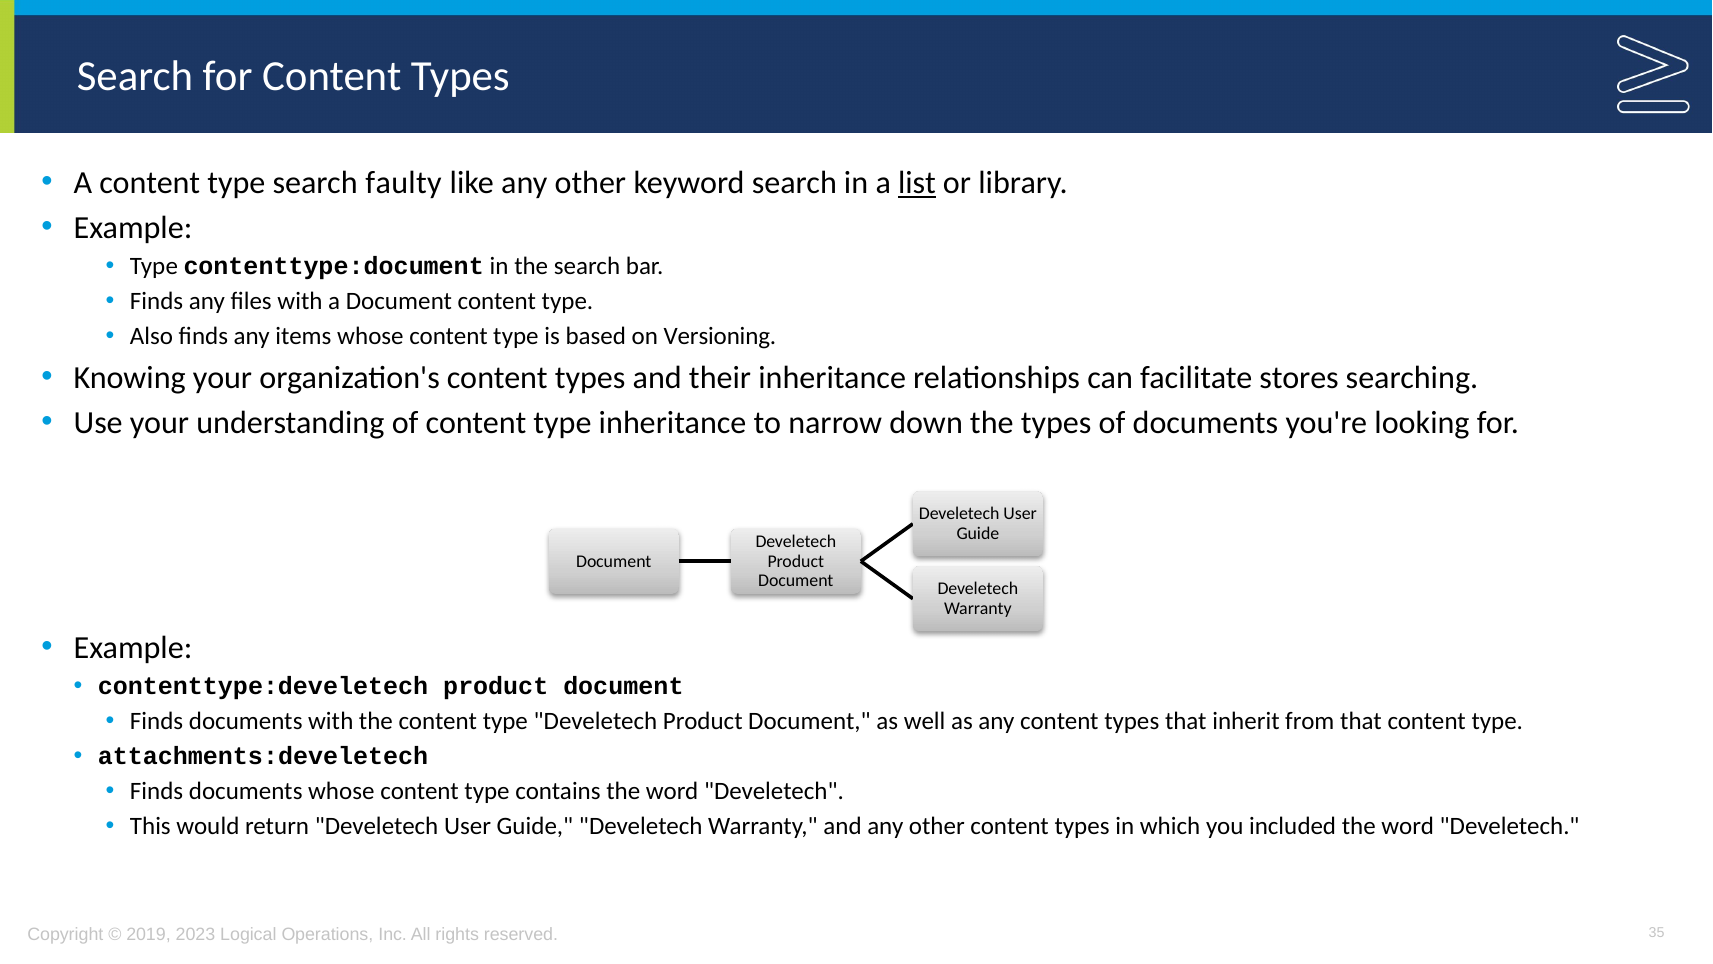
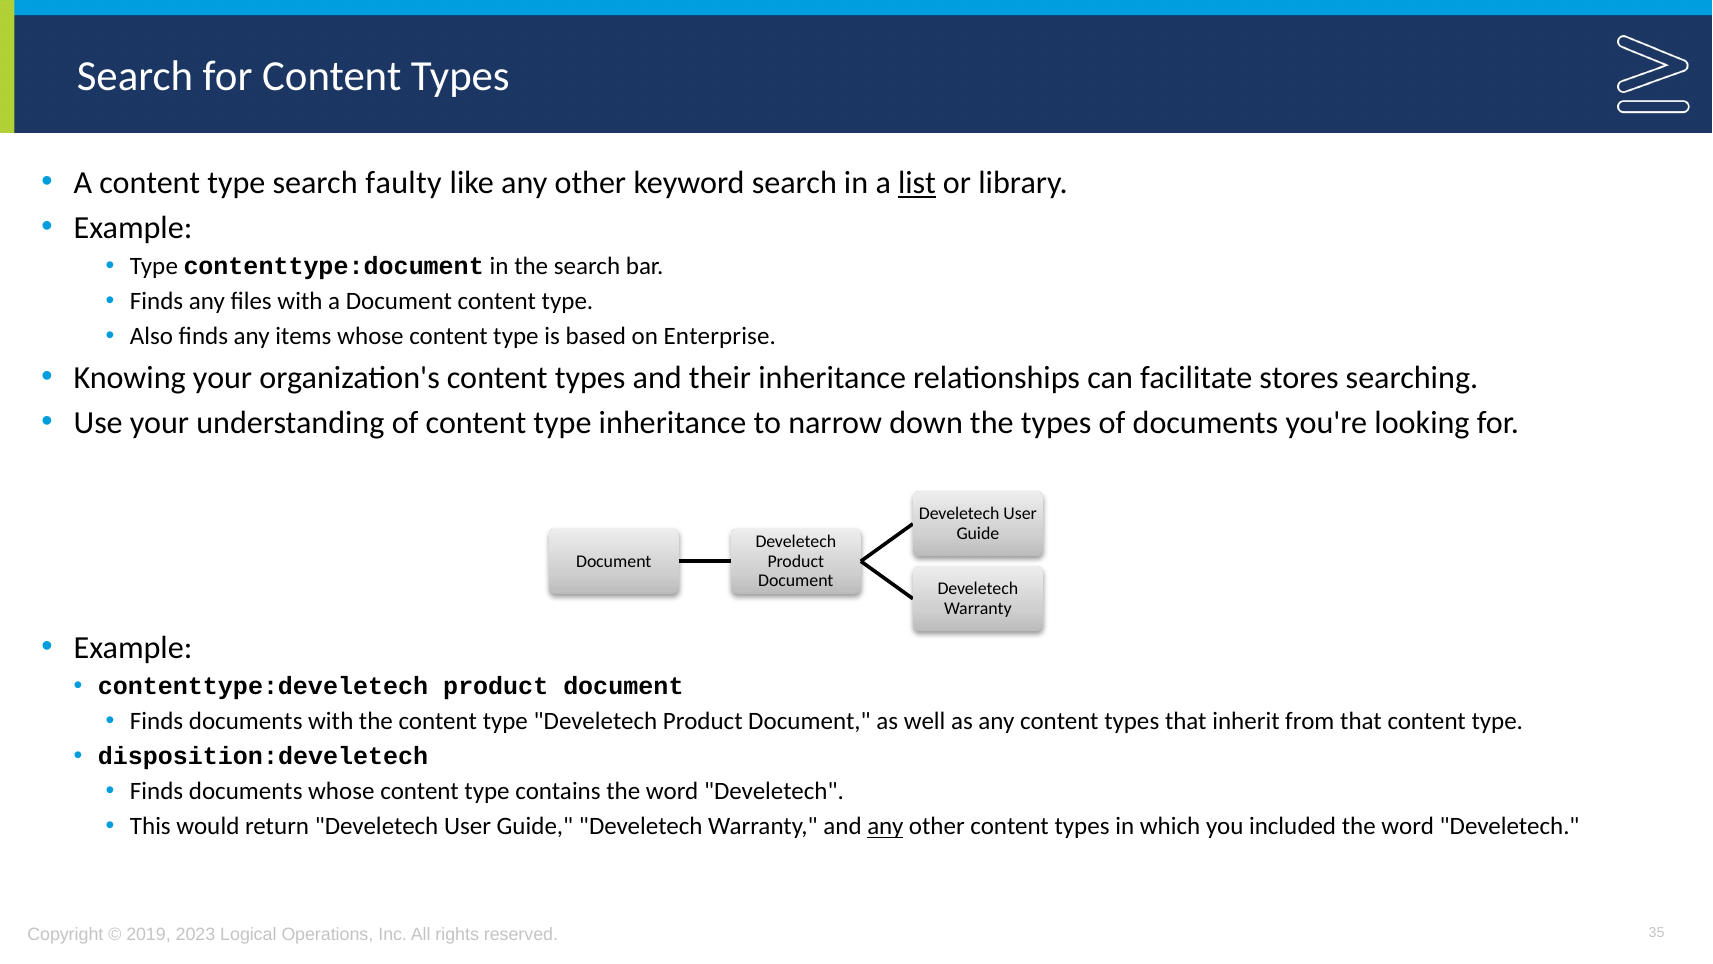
Versioning: Versioning -> Enterprise
attachments:develetech: attachments:develetech -> disposition:develetech
any at (885, 826) underline: none -> present
